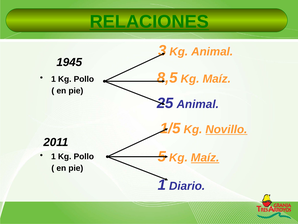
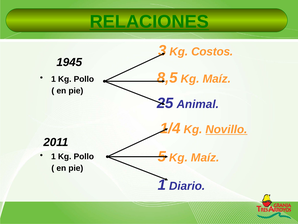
Kg Animal: Animal -> Costos
1/5: 1/5 -> 1/4
Maíz at (205, 157) underline: present -> none
